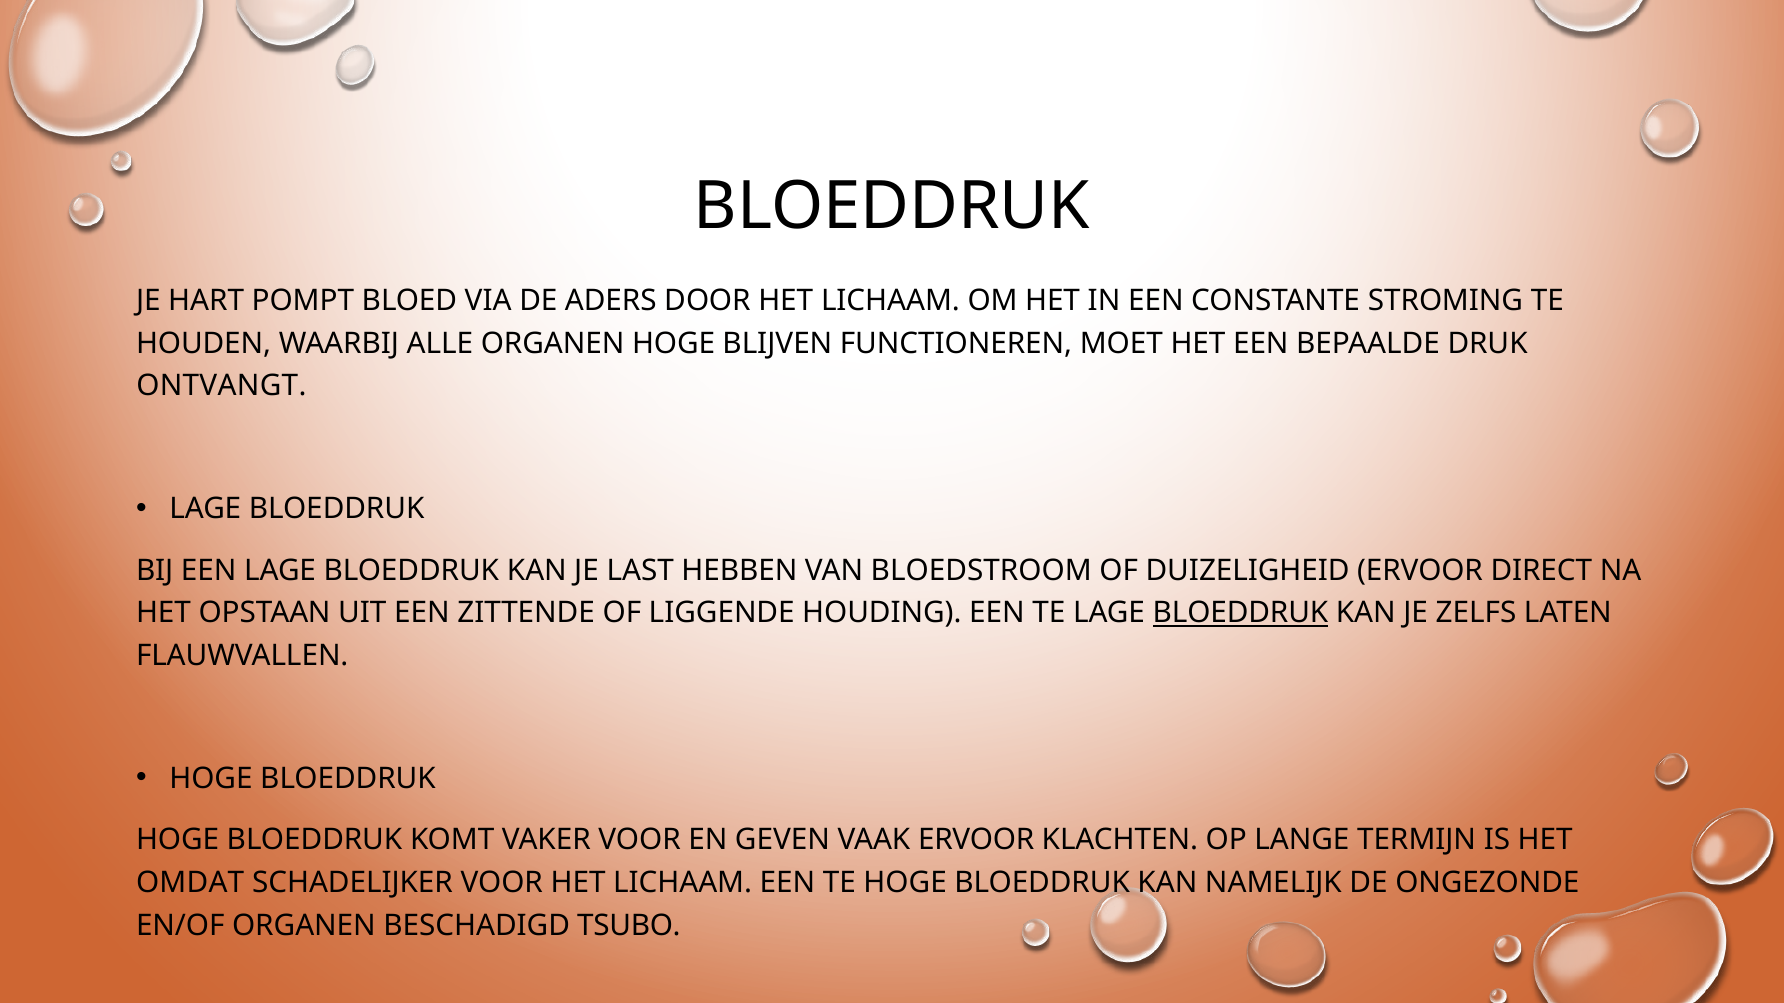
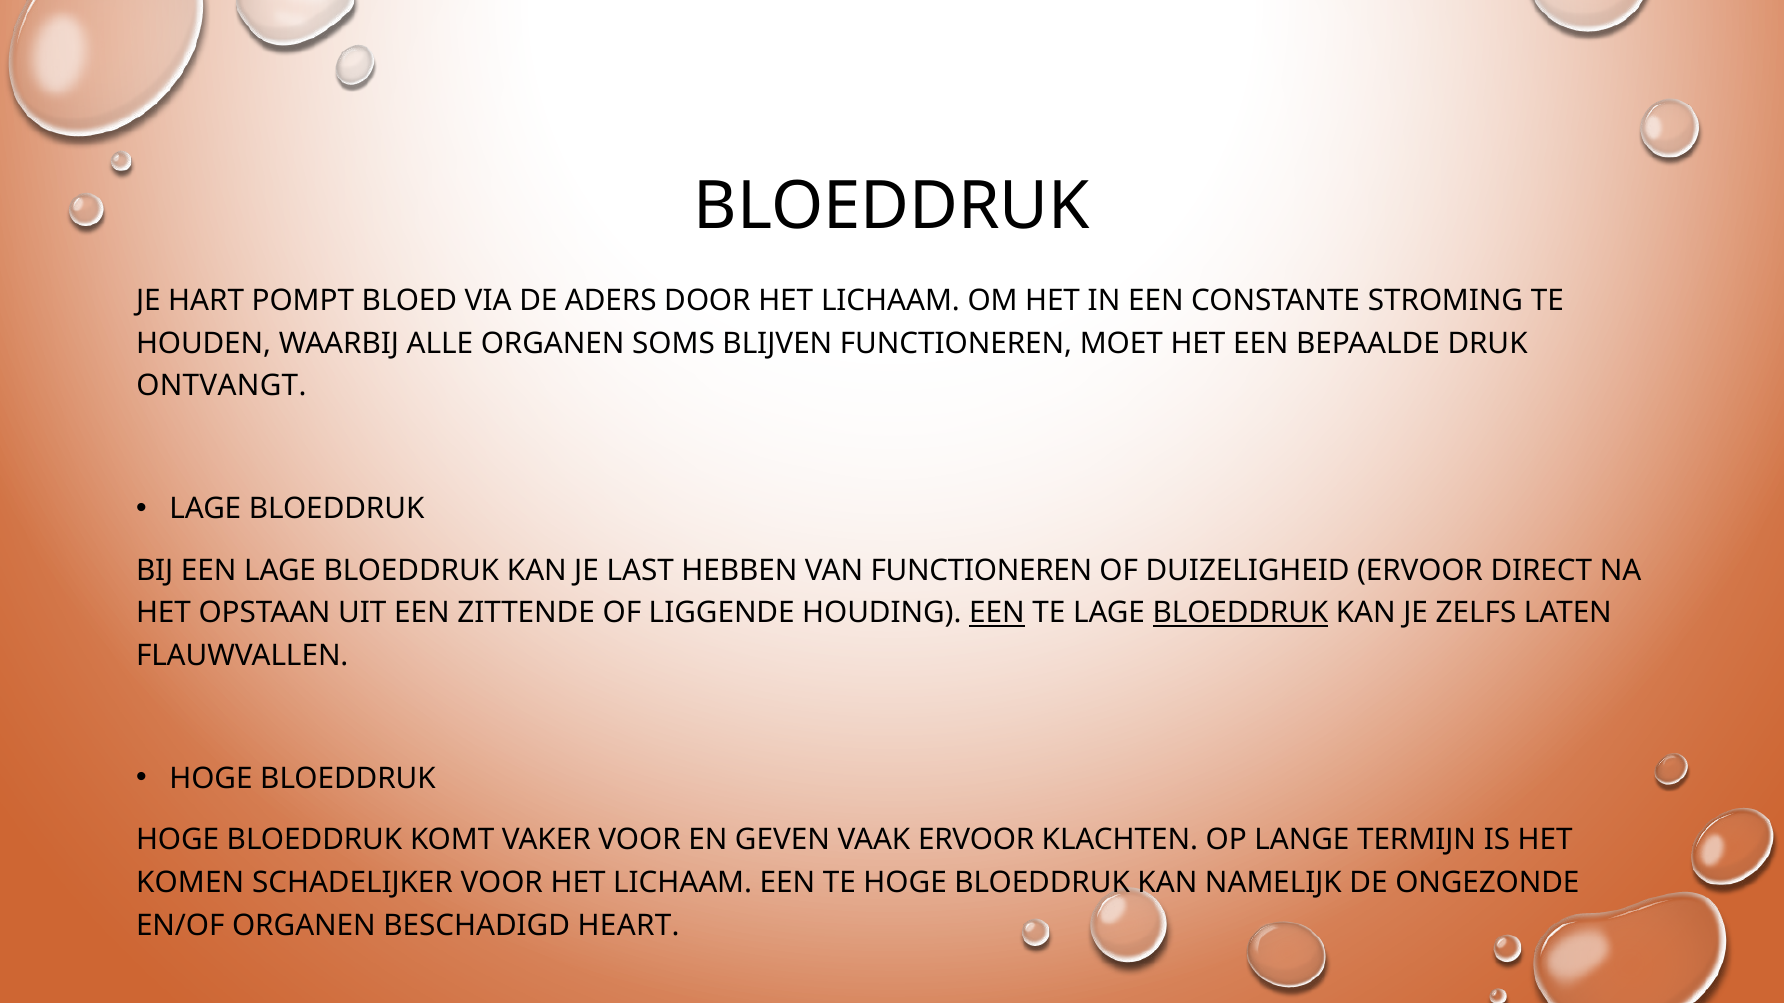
ORGANEN HOGE: HOGE -> SOMS
VAN BLOEDSTROOM: BLOEDSTROOM -> FUNCTIONEREN
EEN at (997, 613) underline: none -> present
OMDAT: OMDAT -> KOMEN
TSUBO: TSUBO -> HEART
